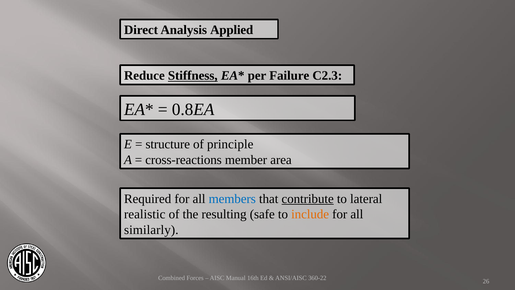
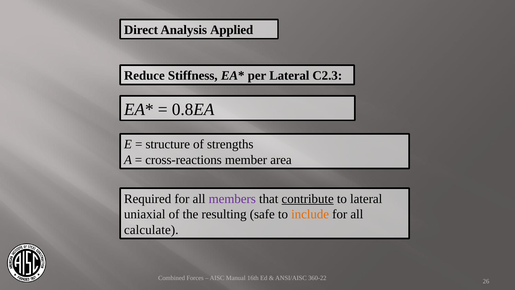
Stiffness underline: present -> none
per Failure: Failure -> Lateral
principle: principle -> strengths
members colour: blue -> purple
realistic: realistic -> uniaxial
similarly: similarly -> calculate
